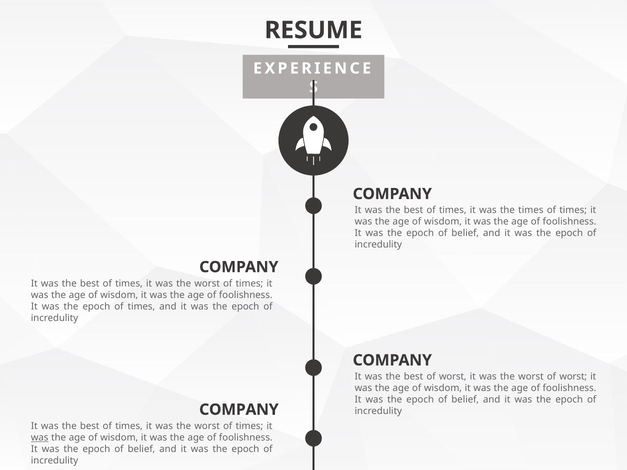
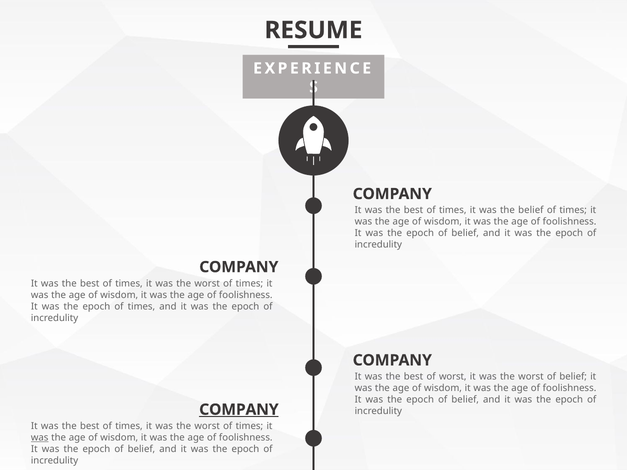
the times: times -> belief
worst of worst: worst -> belief
COMPANY at (239, 410) underline: none -> present
